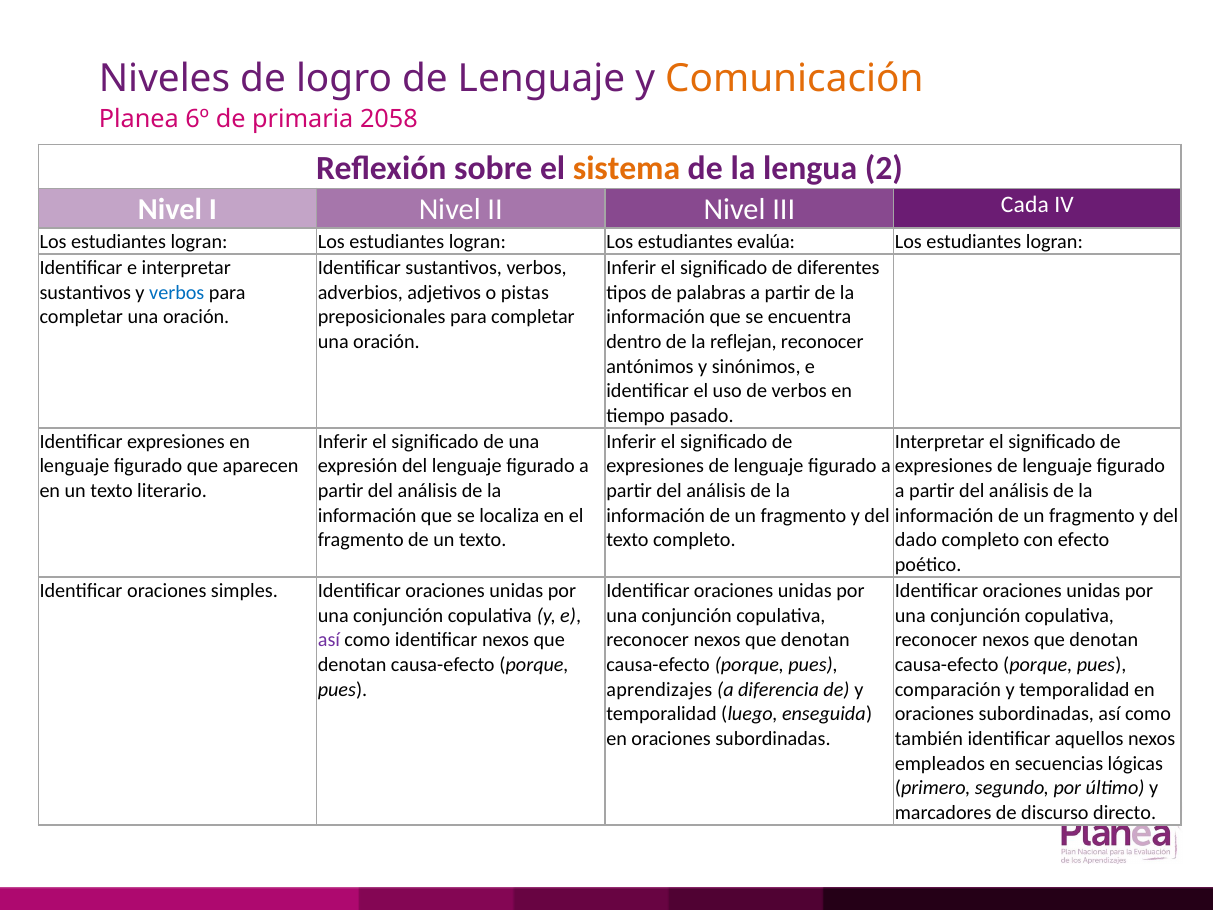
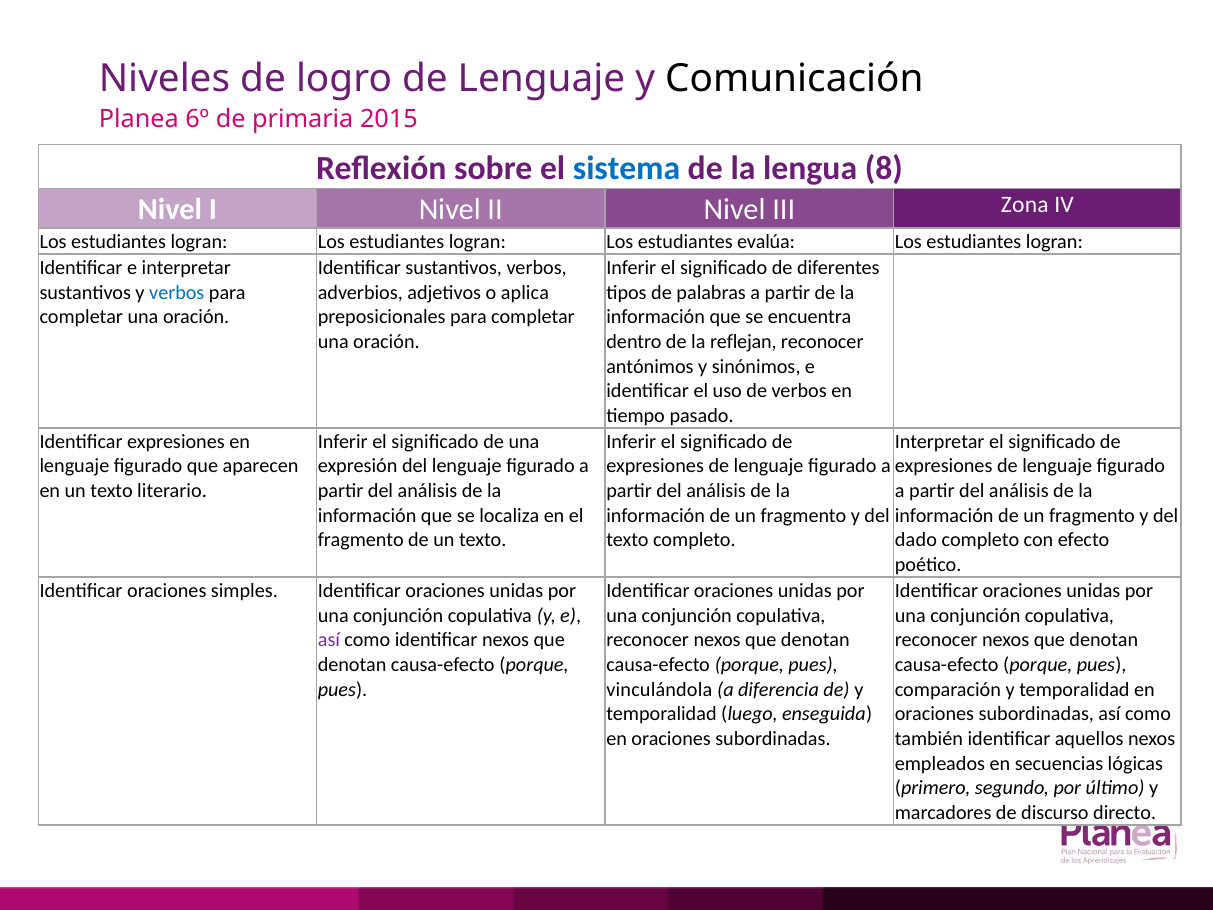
Comunicación colour: orange -> black
2058: 2058 -> 2015
sistema colour: orange -> blue
2: 2 -> 8
Cada: Cada -> Zona
pistas: pistas -> aplica
aprendizajes: aprendizajes -> vinculándola
